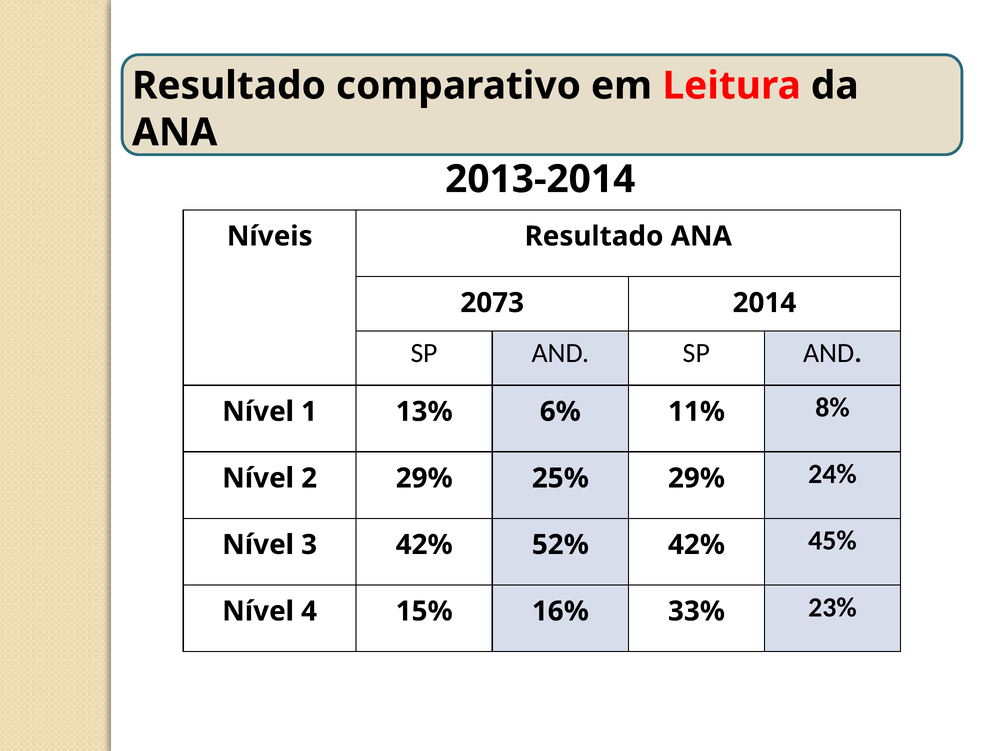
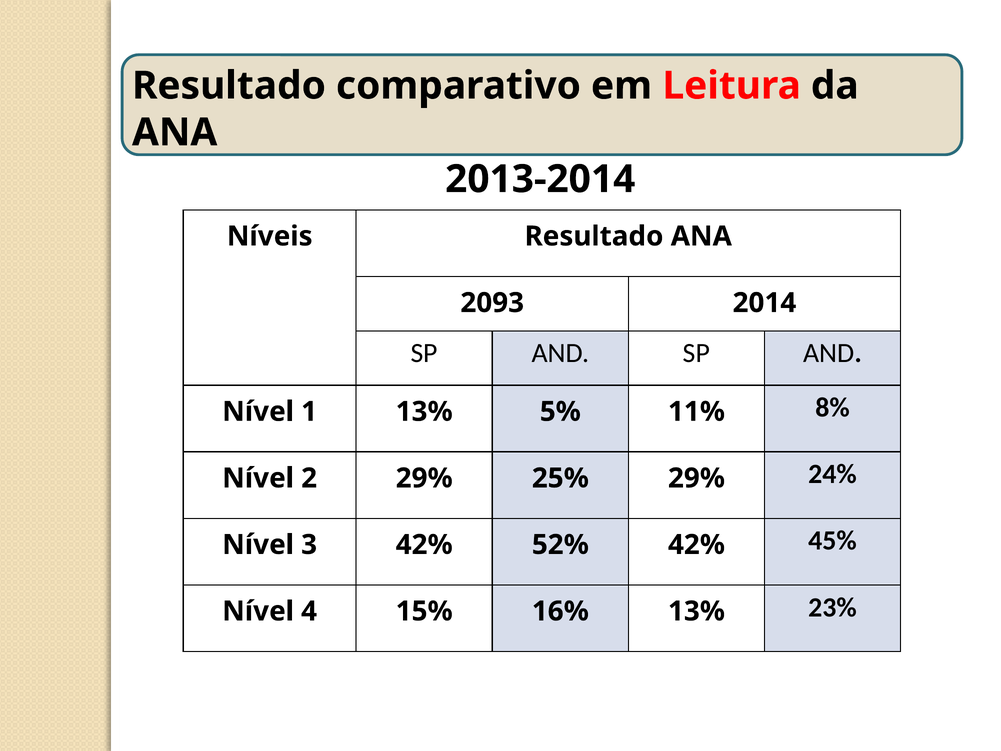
2073: 2073 -> 2093
6%: 6% -> 5%
16% 33%: 33% -> 13%
